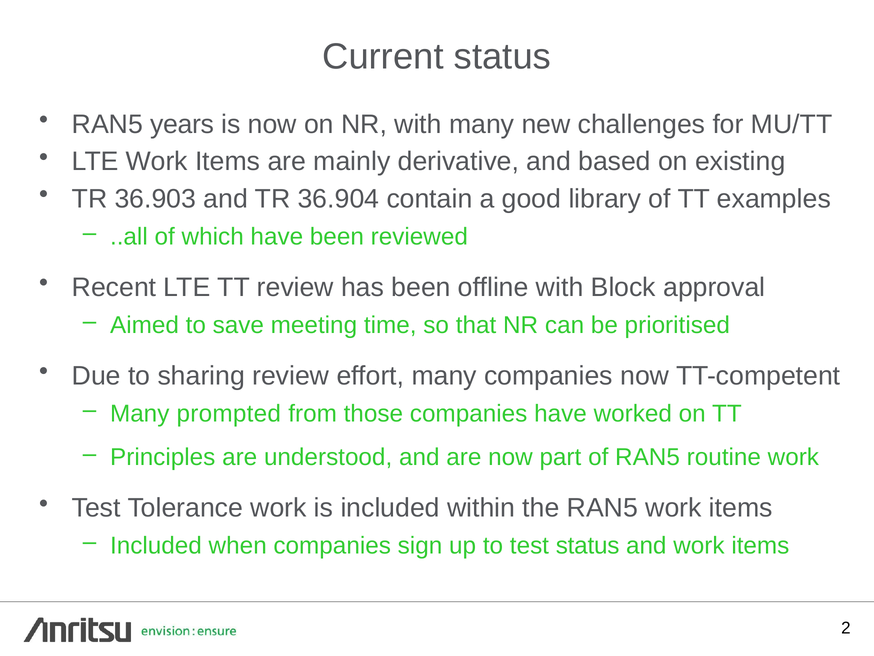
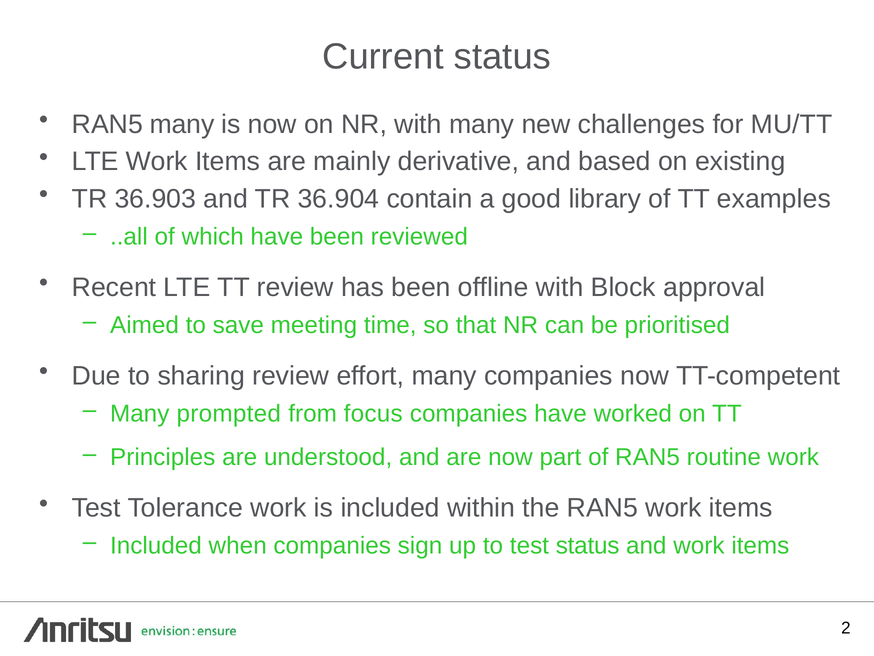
RAN5 years: years -> many
those: those -> focus
